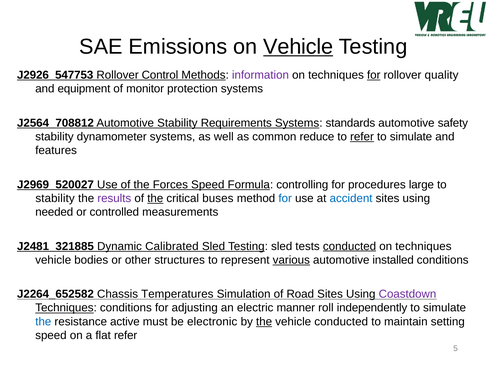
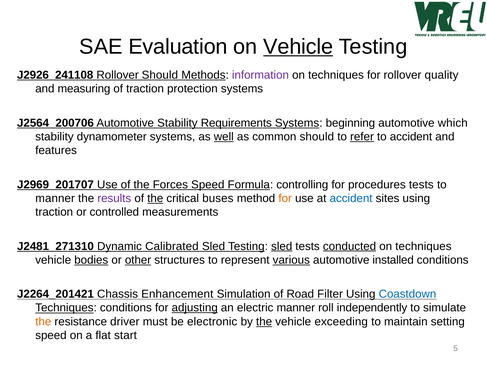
Emissions: Emissions -> Evaluation
J2926_547753: J2926_547753 -> J2926_241108
Rollover Control: Control -> Should
for at (374, 75) underline: present -> none
equipment: equipment -> measuring
of monitor: monitor -> traction
J2564_708812: J2564_708812 -> J2564_200706
standards: standards -> beginning
safety: safety -> which
well underline: none -> present
common reduce: reduce -> should
simulate at (411, 137): simulate -> accident
J2969_520027: J2969_520027 -> J2969_201707
procedures large: large -> tests
stability at (55, 198): stability -> manner
for at (285, 198) colour: blue -> orange
needed at (54, 212): needed -> traction
J2481_321885: J2481_321885 -> J2481_271310
sled at (282, 246) underline: none -> present
bodies underline: none -> present
other underline: none -> present
J2264_652582: J2264_652582 -> J2264_201421
Temperatures: Temperatures -> Enhancement
Road Sites: Sites -> Filter
Coastdown colour: purple -> blue
adjusting underline: none -> present
the at (43, 322) colour: blue -> orange
active: active -> driver
vehicle conducted: conducted -> exceeding
flat refer: refer -> start
